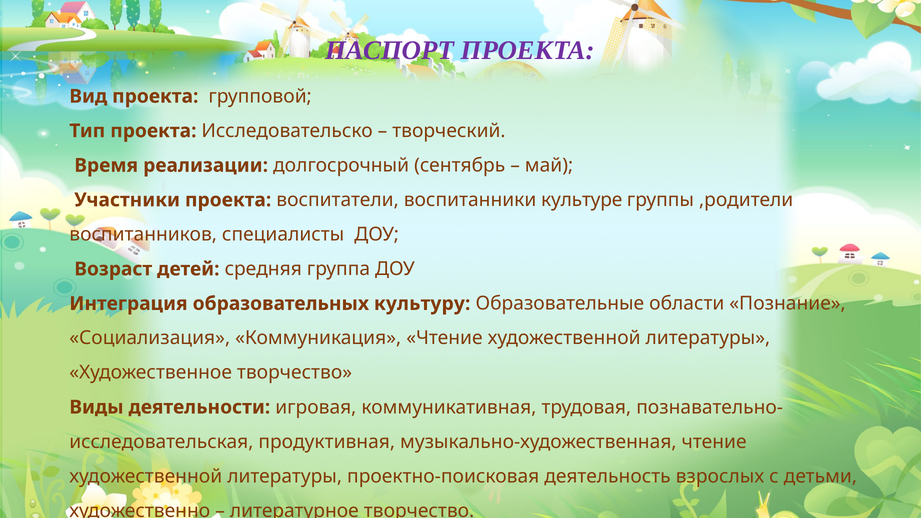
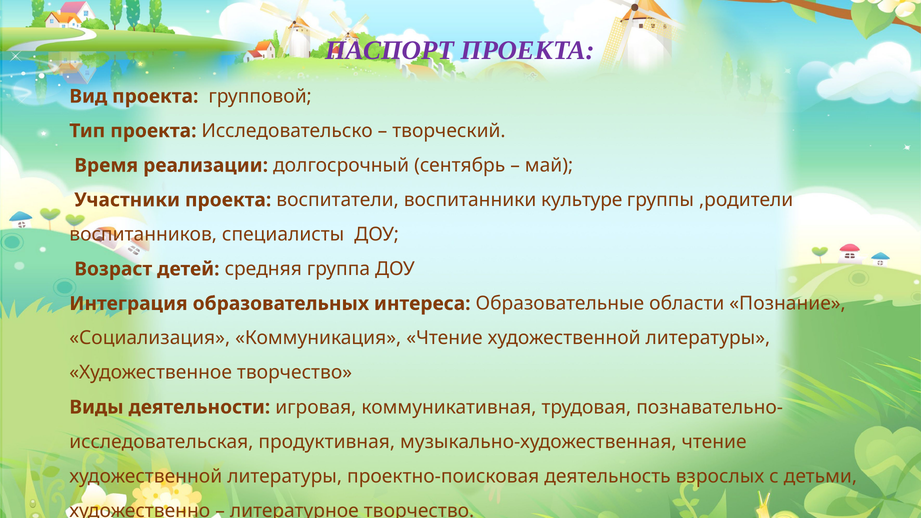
культуру: культуру -> интереса
